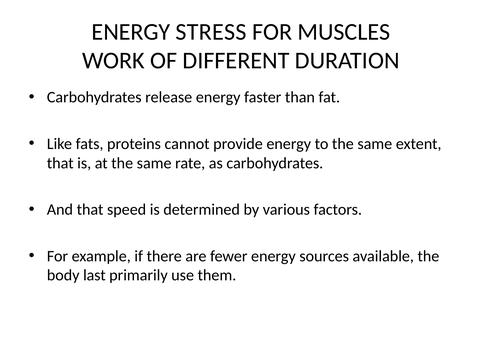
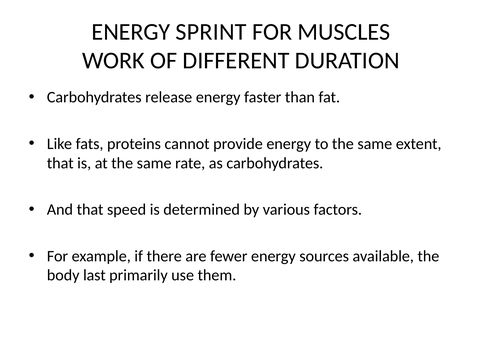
STRESS: STRESS -> SPRINT
